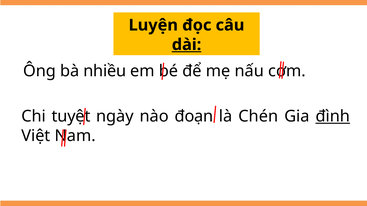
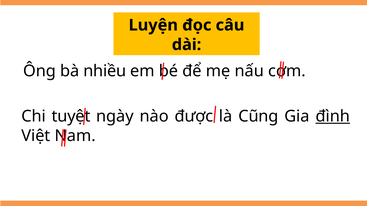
dài underline: present -> none
đoạn: đoạn -> được
Chén: Chén -> Cũng
